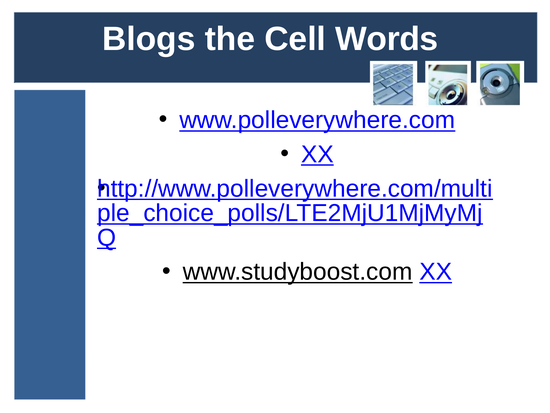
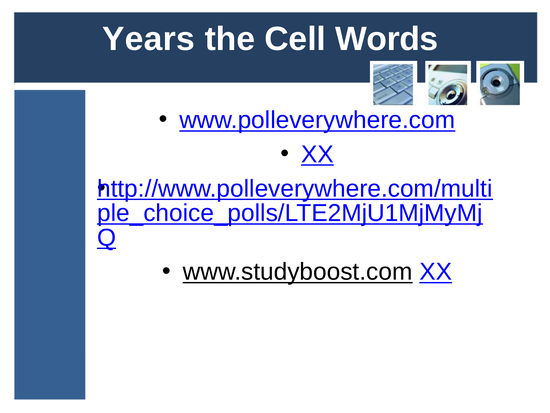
Blogs: Blogs -> Years
